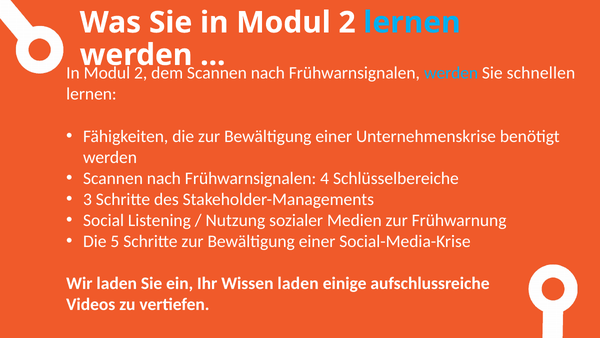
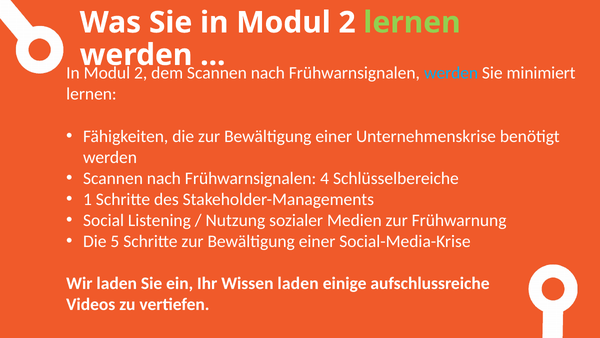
lernen at (412, 23) colour: light blue -> light green
schnellen: schnellen -> minimiert
3: 3 -> 1
